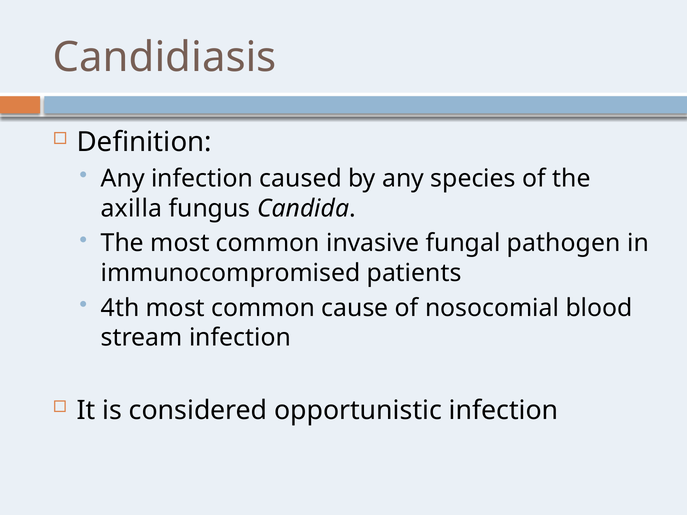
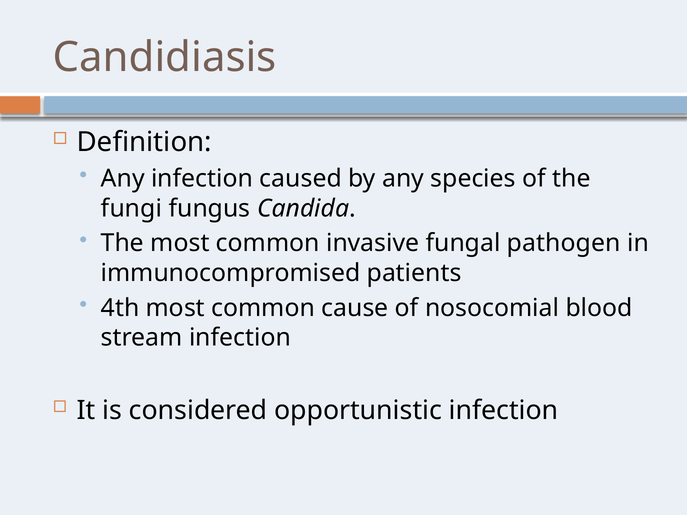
axilla: axilla -> fungi
